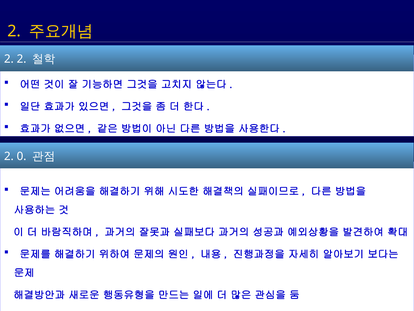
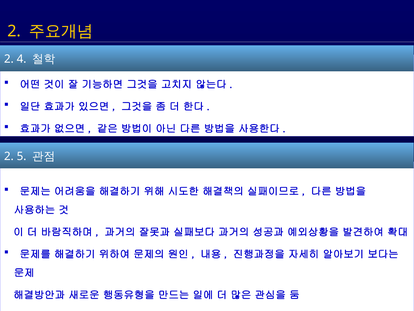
2 2: 2 -> 4
0: 0 -> 5
